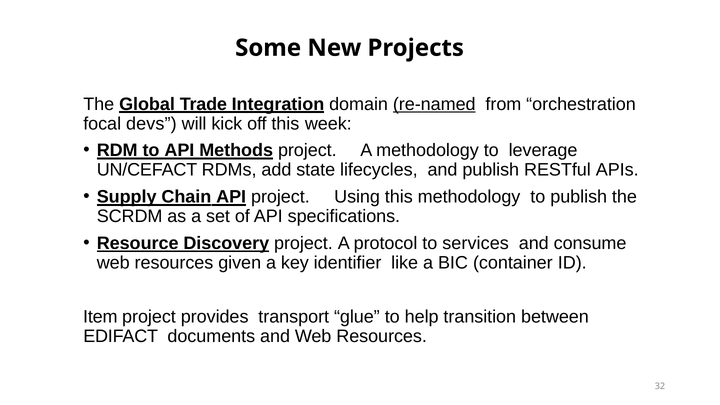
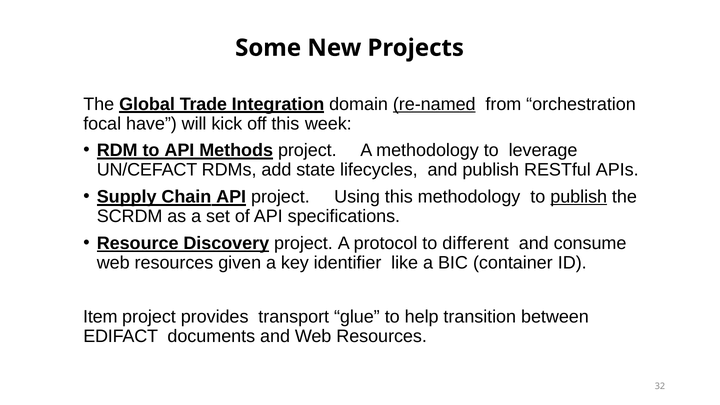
devs: devs -> have
publish at (579, 197) underline: none -> present
services: services -> different
